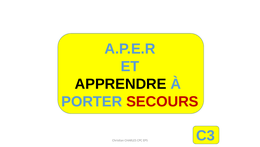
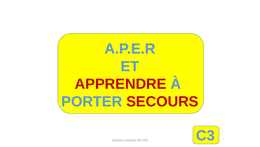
APPRENDRE colour: black -> red
